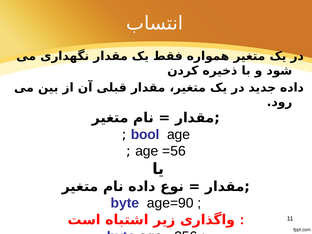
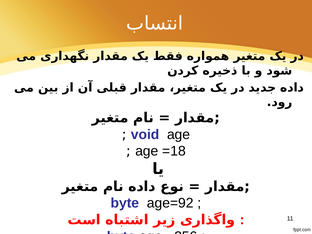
bool: bool -> void
=56: =56 -> =18
age=90: age=90 -> age=92
